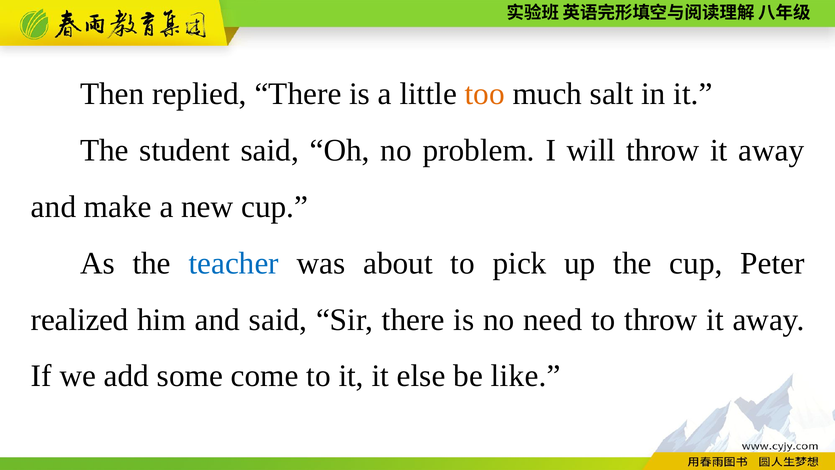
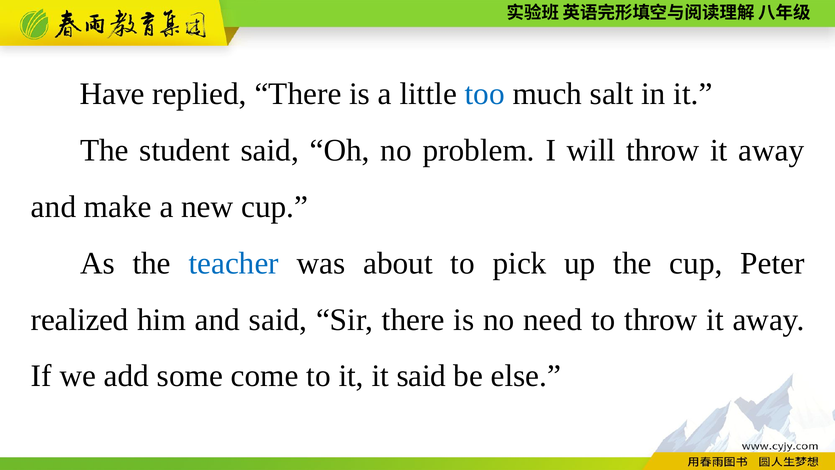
Then: Then -> Have
too colour: orange -> blue
it else: else -> said
like: like -> else
